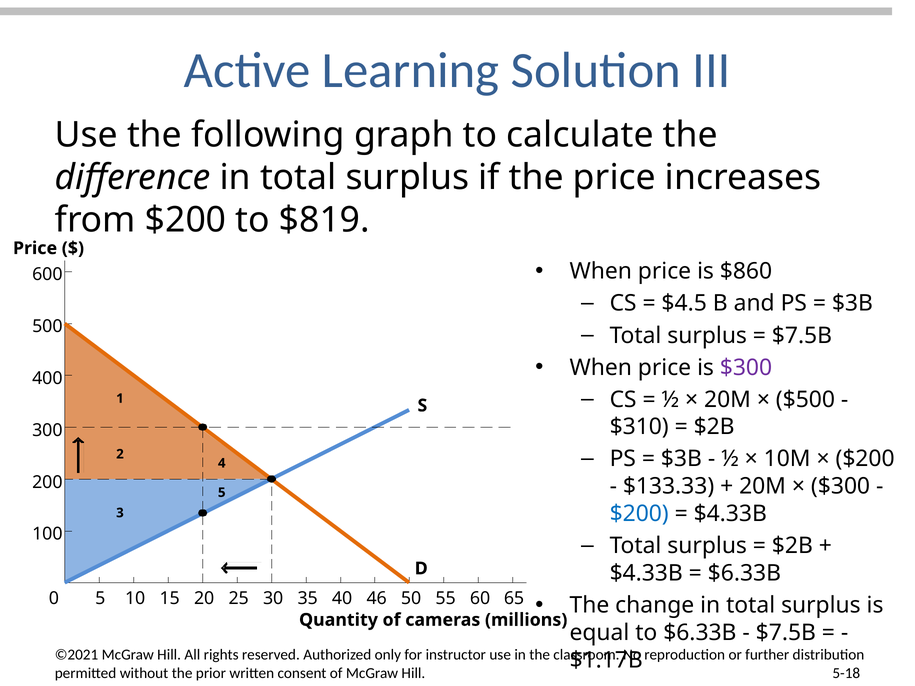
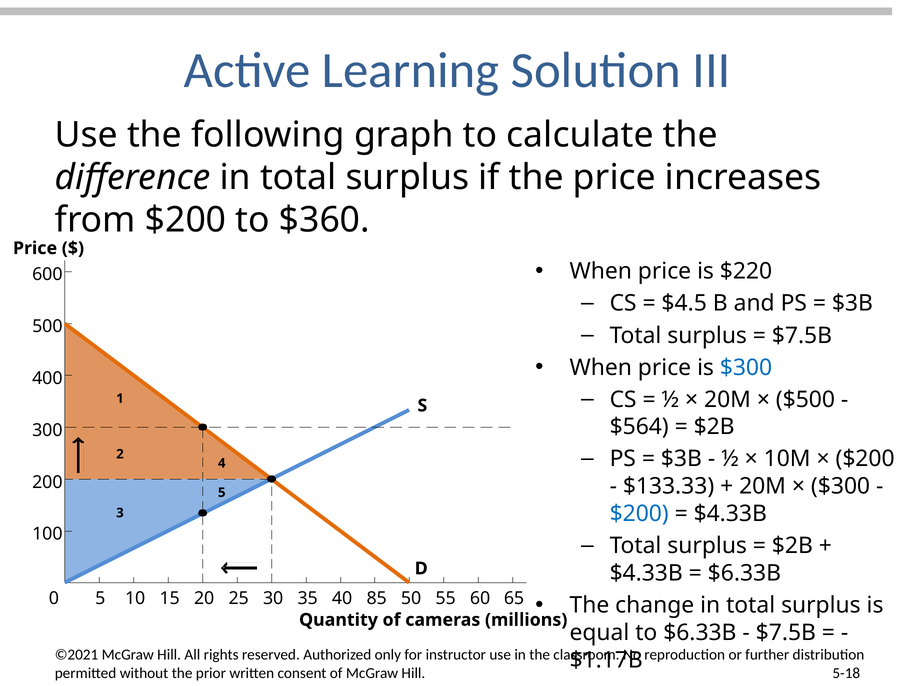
$819: $819 -> $360
$860: $860 -> $220
$300 at (746, 368) colour: purple -> blue
$310: $310 -> $564
46: 46 -> 85
